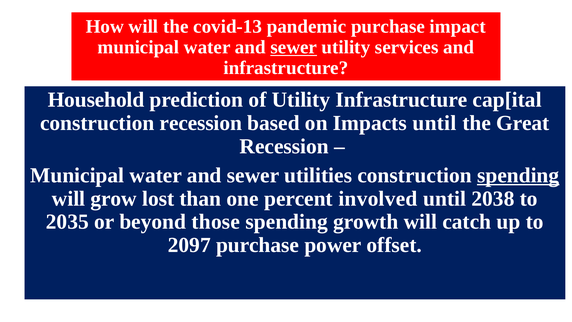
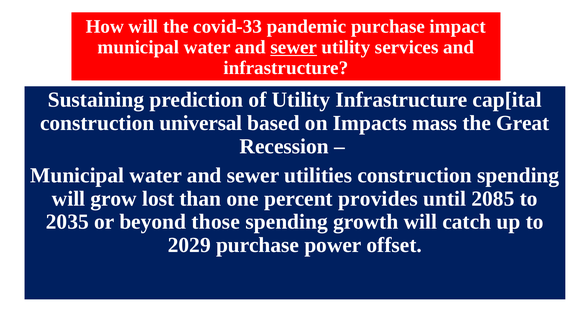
covid-13: covid-13 -> covid-33
Household: Household -> Sustaining
construction recession: recession -> universal
Impacts until: until -> mass
spending at (518, 175) underline: present -> none
involved: involved -> provides
2038: 2038 -> 2085
2097: 2097 -> 2029
